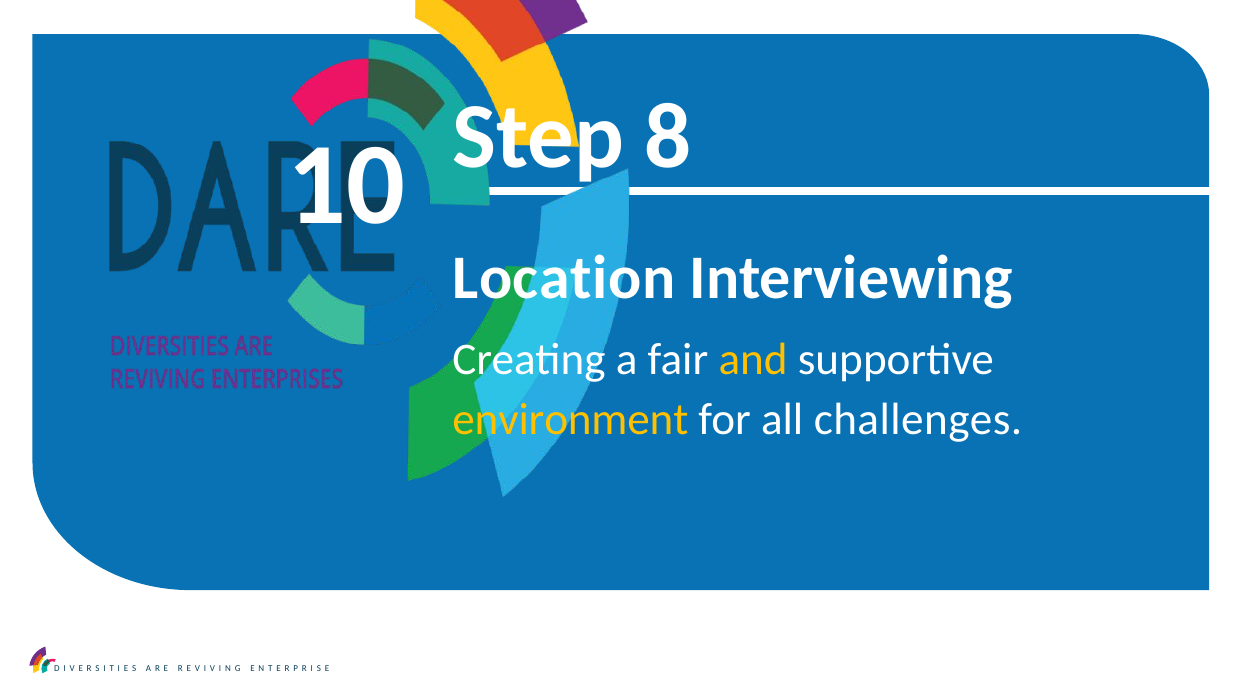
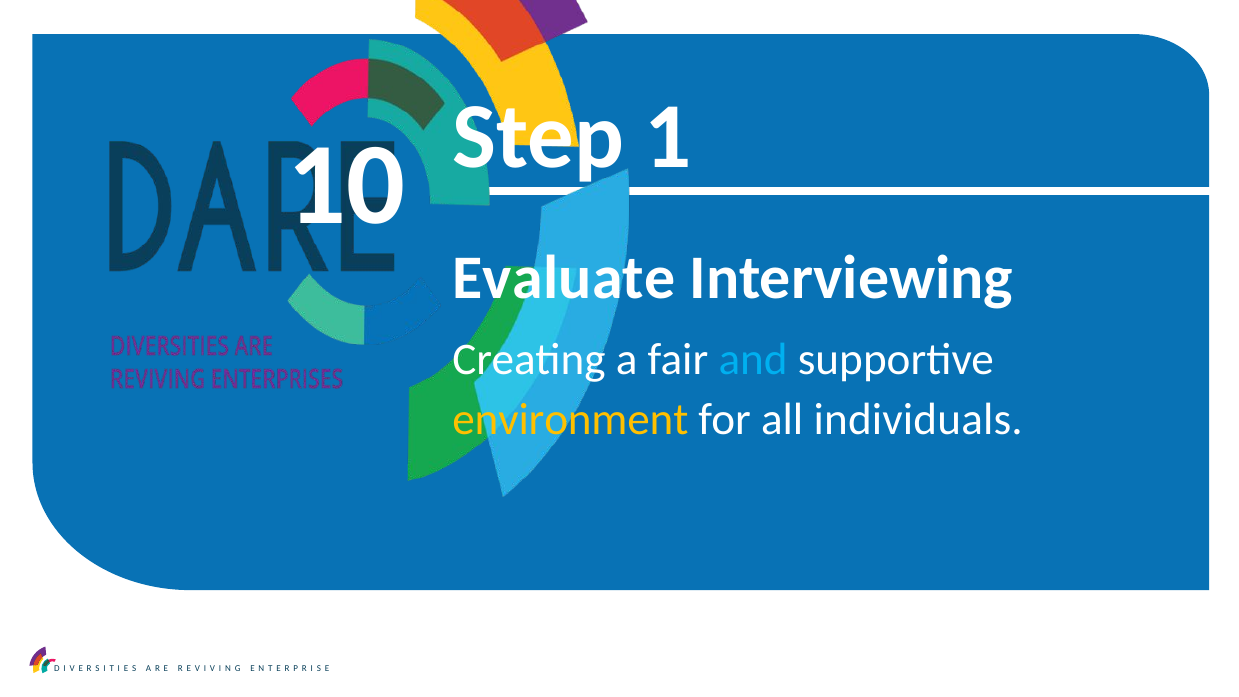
8: 8 -> 1
Location: Location -> Evaluate
and colour: yellow -> light blue
challenges: challenges -> individuals
